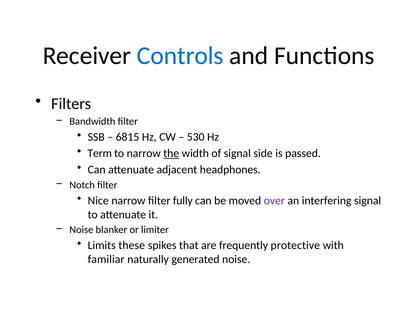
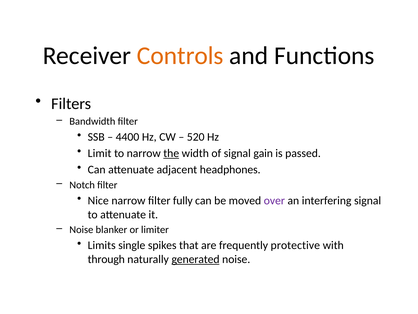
Controls colour: blue -> orange
6815: 6815 -> 4400
530: 530 -> 520
Term: Term -> Limit
side: side -> gain
these: these -> single
familiar: familiar -> through
generated underline: none -> present
